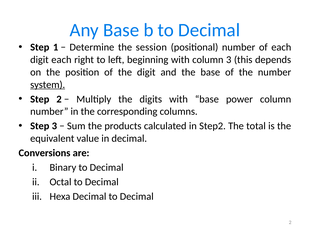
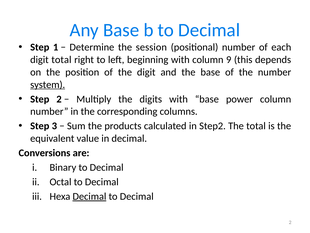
digit each: each -> total
column 3: 3 -> 9
Decimal at (89, 196) underline: none -> present
